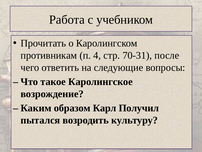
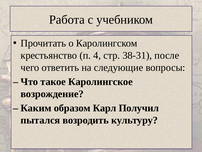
противникам: противникам -> крестьянство
70-31: 70-31 -> 38-31
